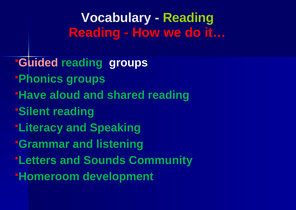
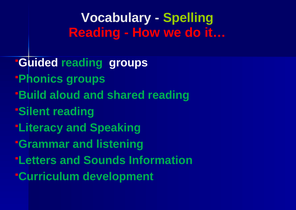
Reading at (188, 18): Reading -> Spelling
Guided colour: pink -> white
Have: Have -> Build
Community: Community -> Information
Homeroom: Homeroom -> Curriculum
